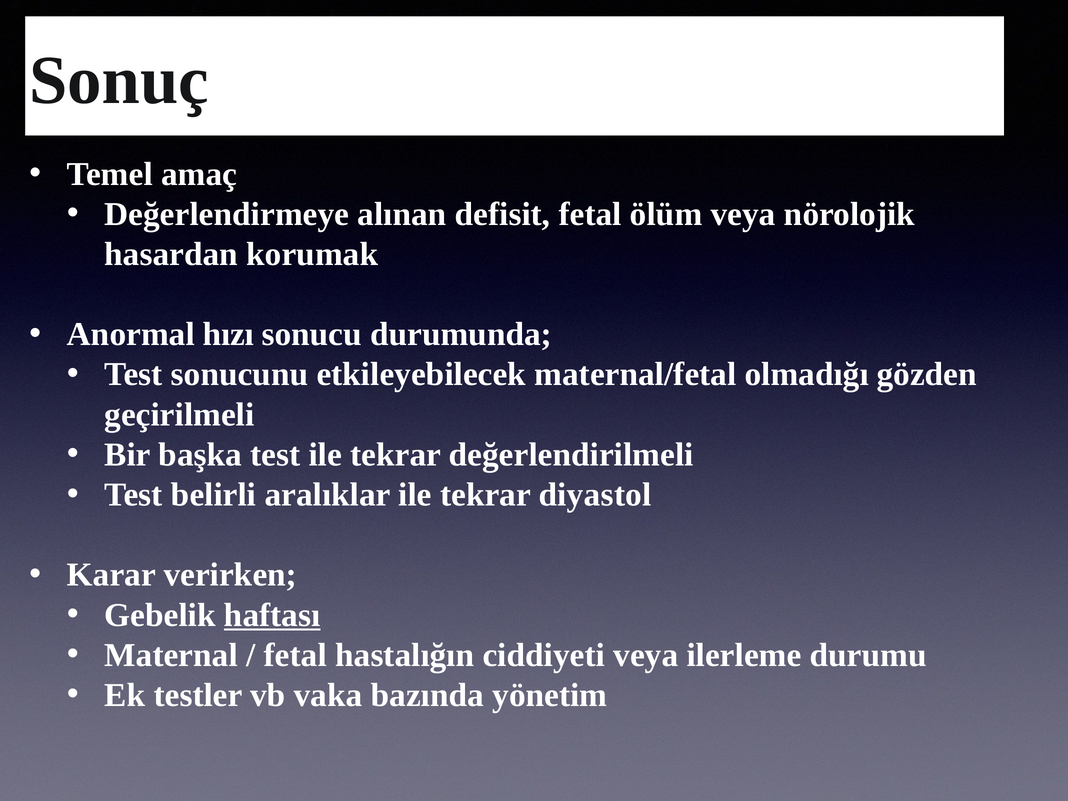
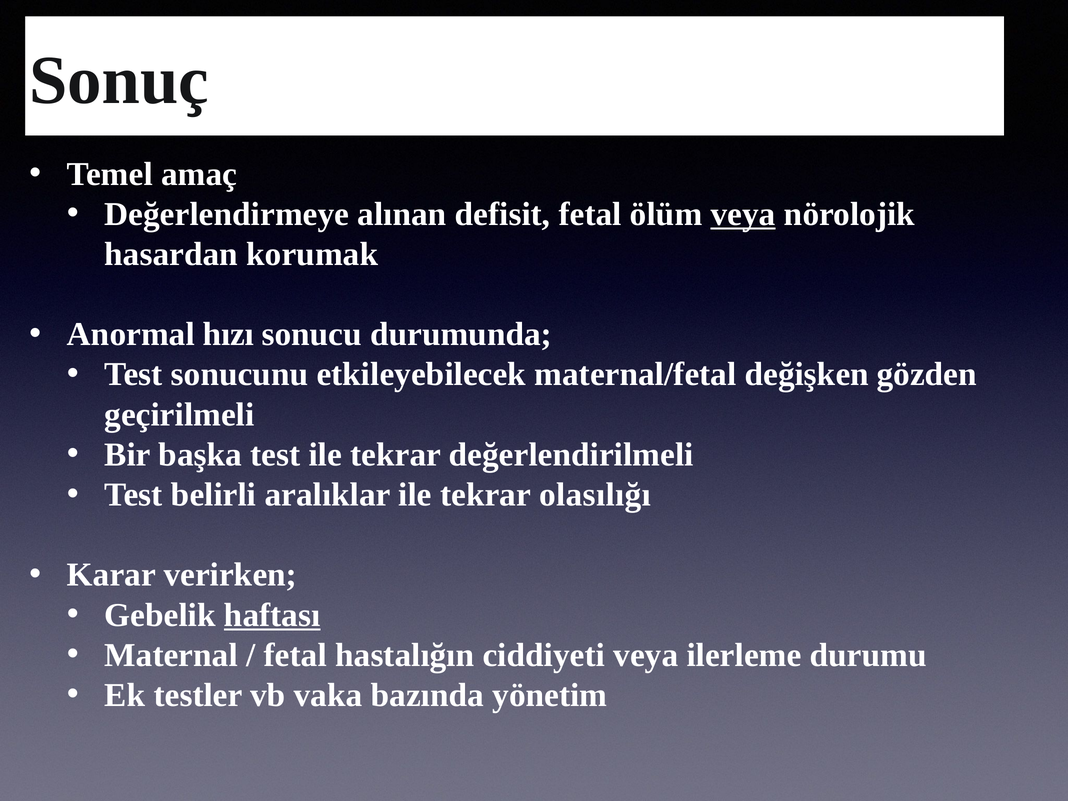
veya at (743, 214) underline: none -> present
olmadığı: olmadığı -> değişken
diyastol: diyastol -> olasılığı
